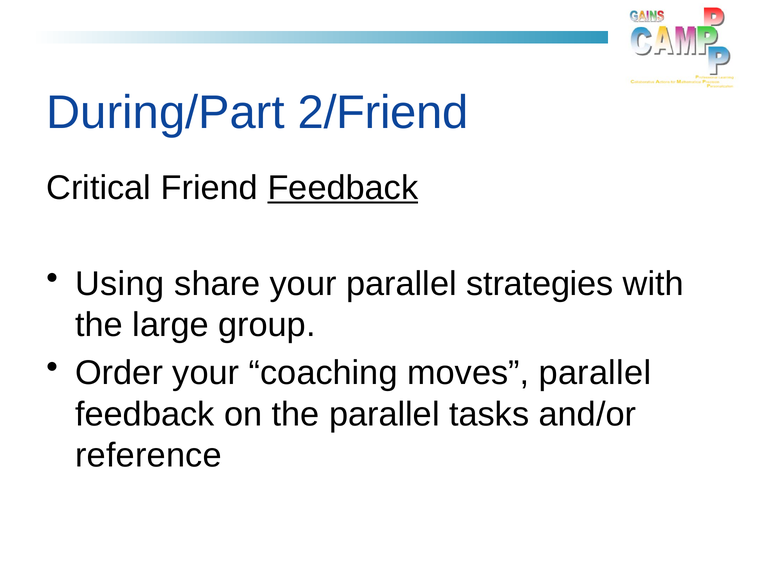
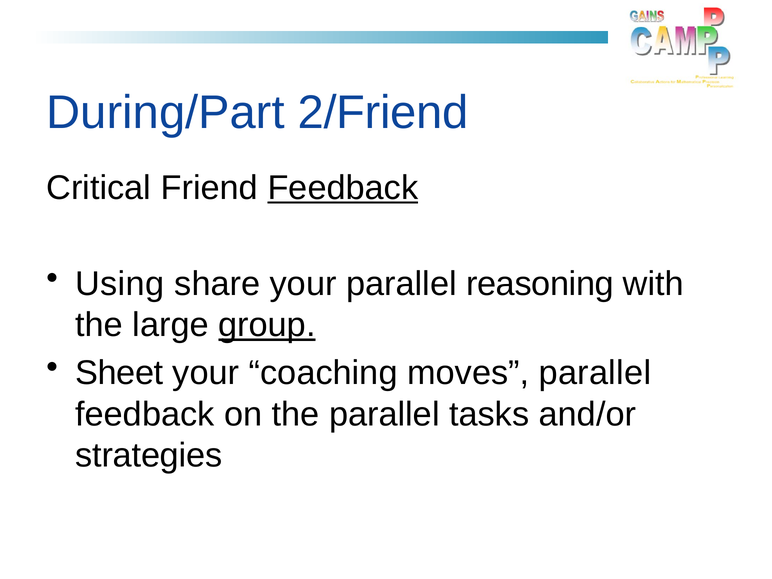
strategies: strategies -> reasoning
group underline: none -> present
Order: Order -> Sheet
reference: reference -> strategies
